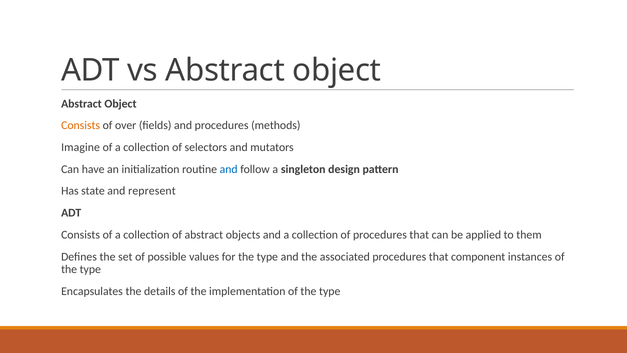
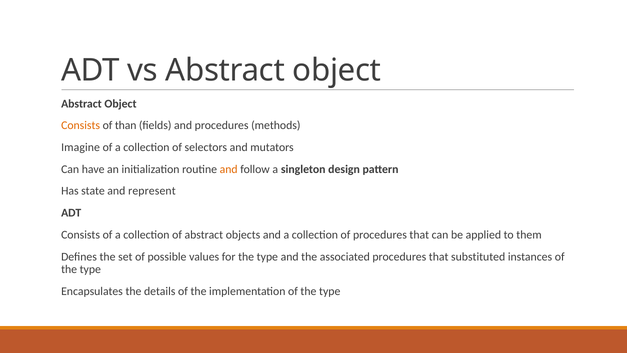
over: over -> than
and at (229, 169) colour: blue -> orange
component: component -> substituted
